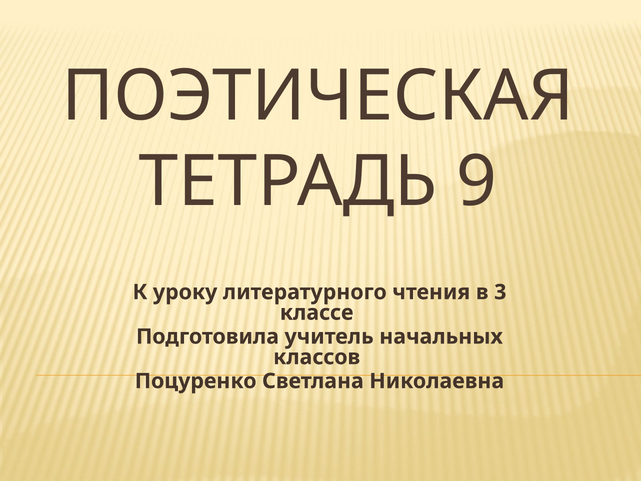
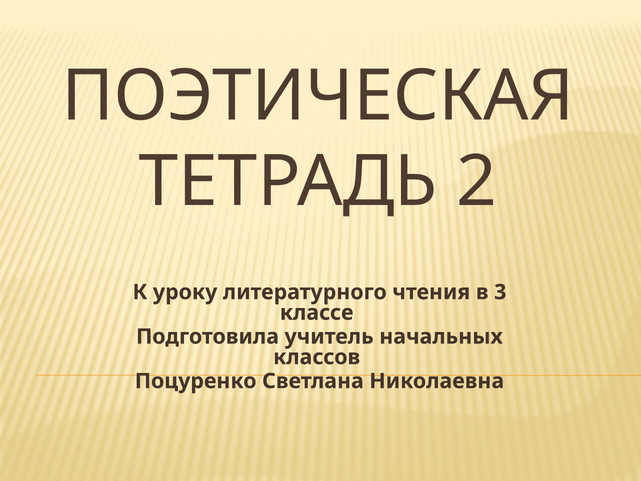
9: 9 -> 2
